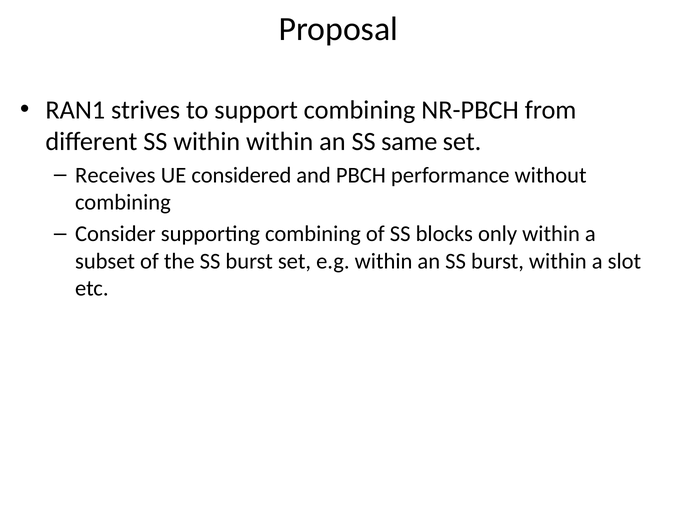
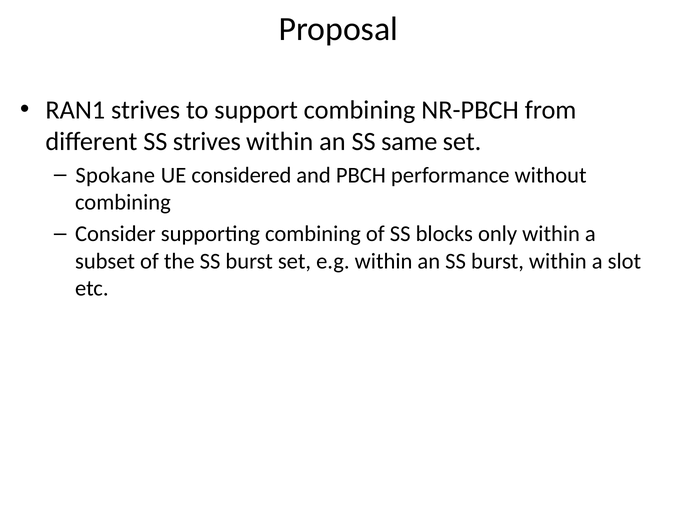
SS within: within -> strives
Receives: Receives -> Spokane
